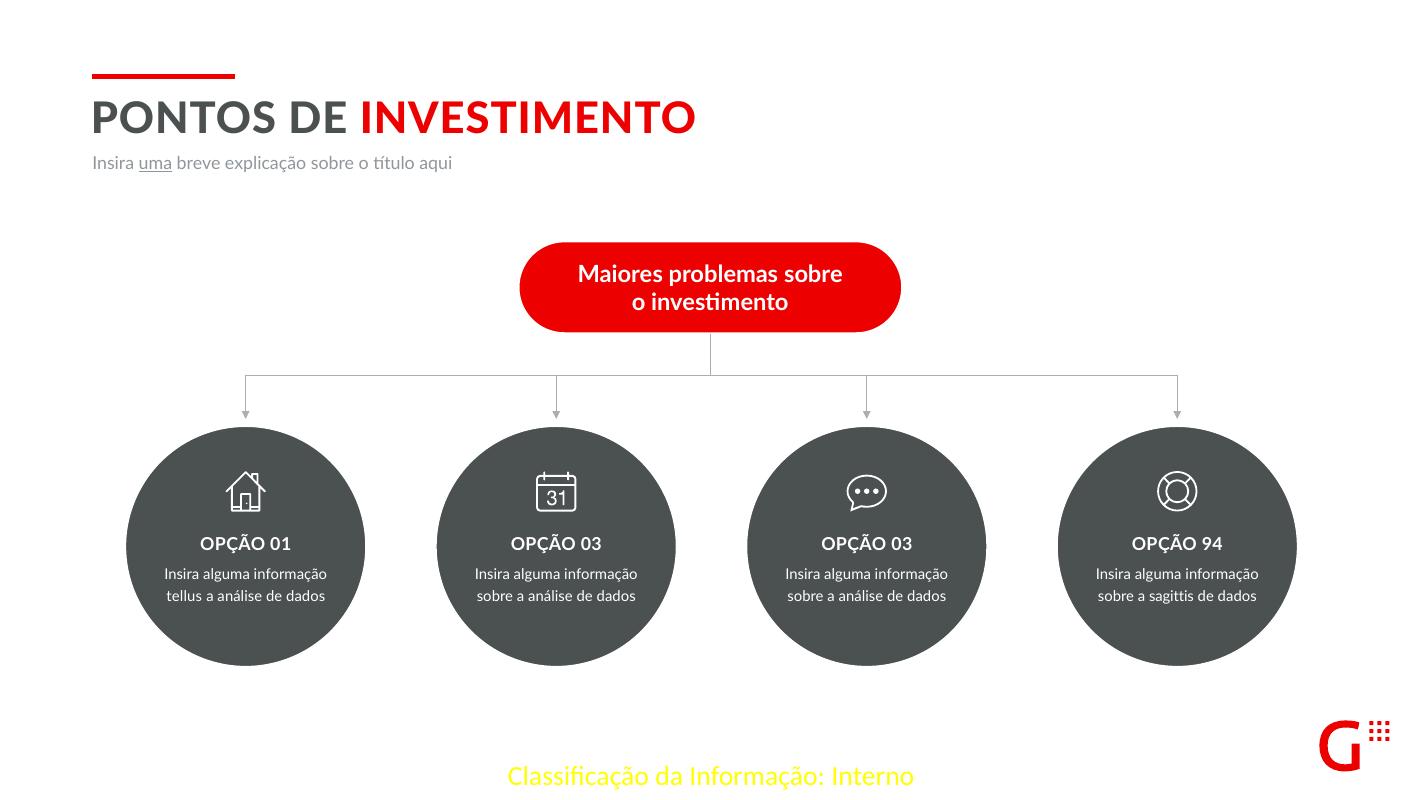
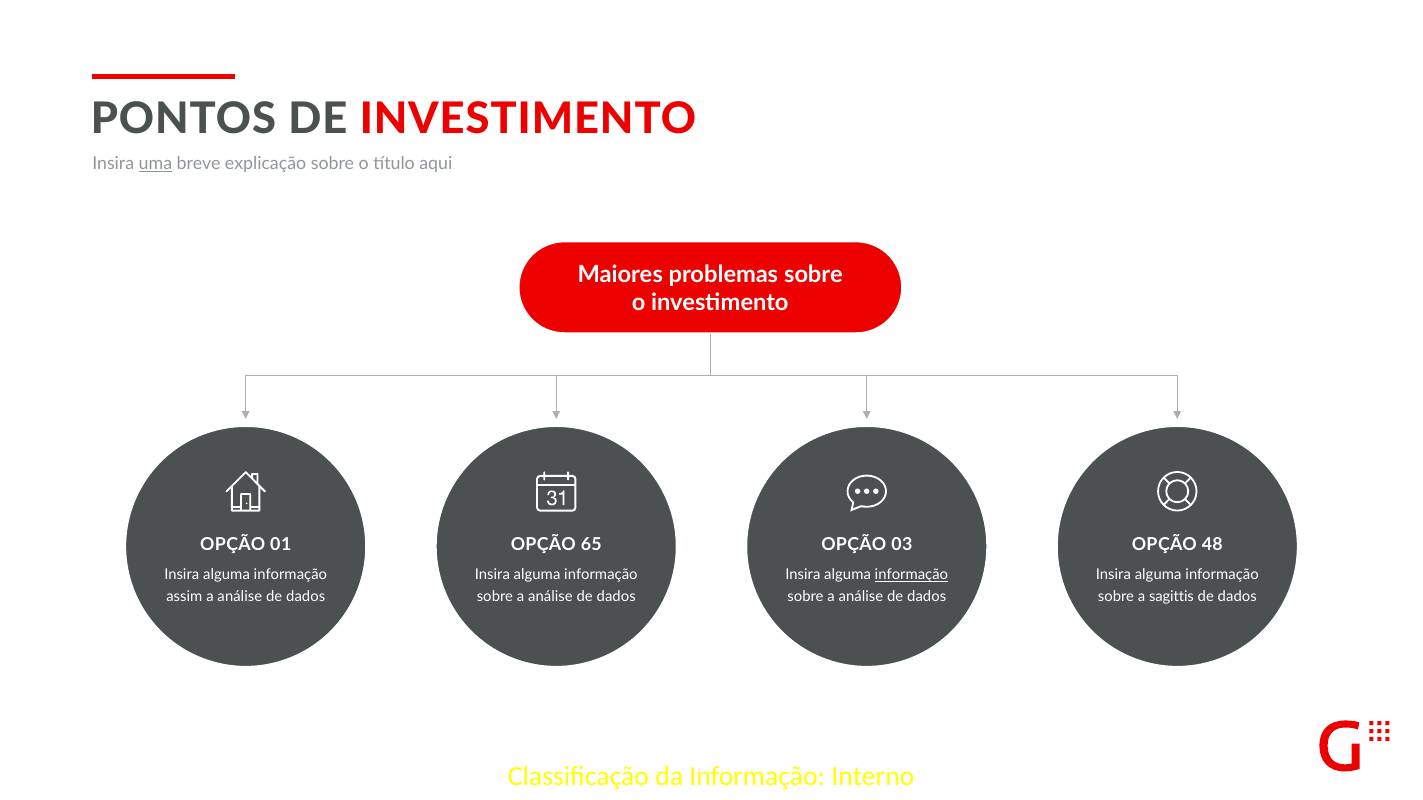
03 at (591, 545): 03 -> 65
94: 94 -> 48
informação at (911, 575) underline: none -> present
tellus: tellus -> assim
